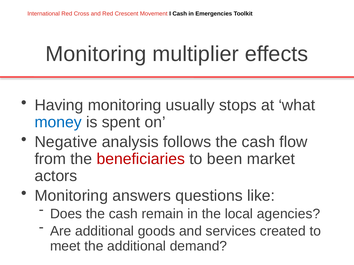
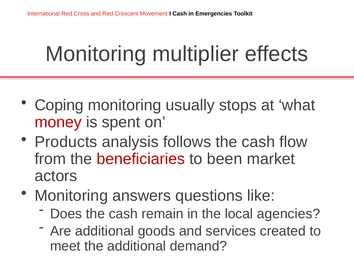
Having: Having -> Coping
money colour: blue -> red
Negative: Negative -> Products
